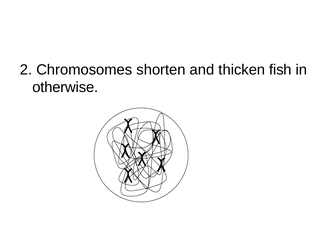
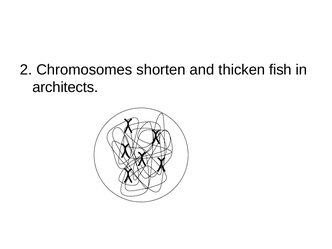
otherwise: otherwise -> architects
